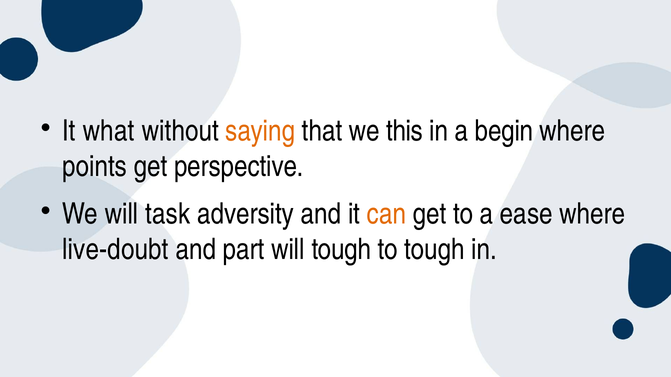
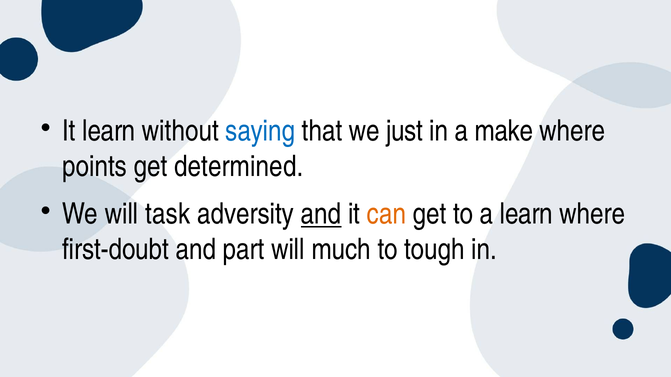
It what: what -> learn
saying colour: orange -> blue
this: this -> just
begin: begin -> make
perspective: perspective -> determined
and at (321, 214) underline: none -> present
a ease: ease -> learn
live-doubt: live-doubt -> first-doubt
will tough: tough -> much
